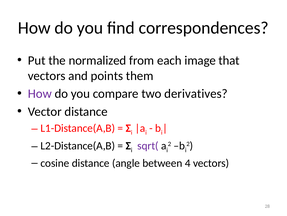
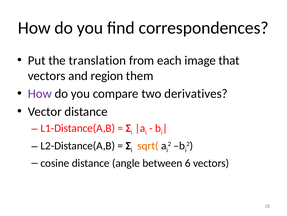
normalized: normalized -> translation
points: points -> region
sqrt( colour: purple -> orange
4: 4 -> 6
